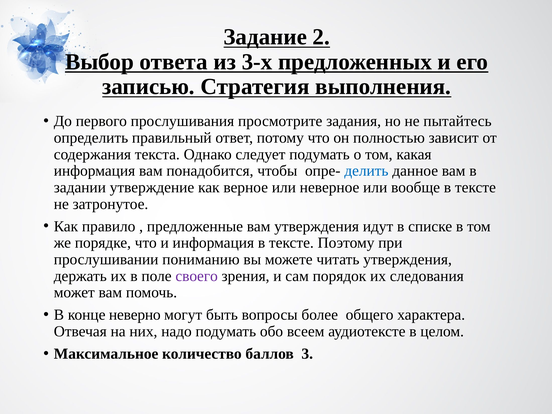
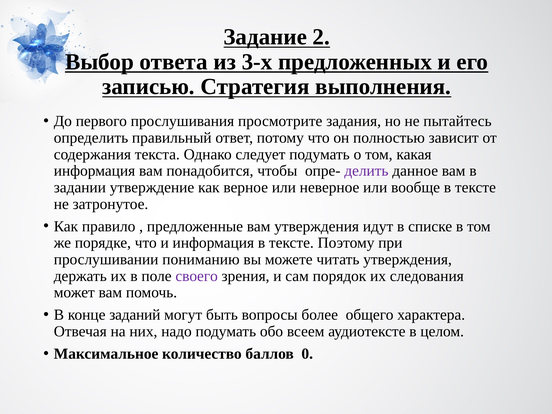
делить colour: blue -> purple
неверно: неверно -> заданий
3: 3 -> 0
